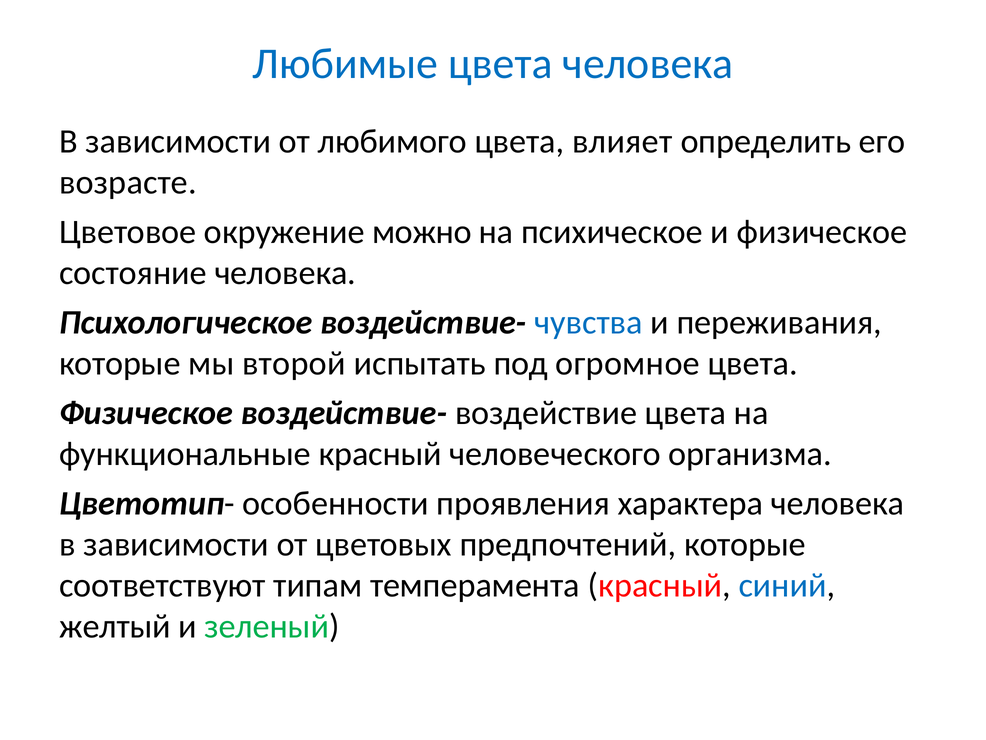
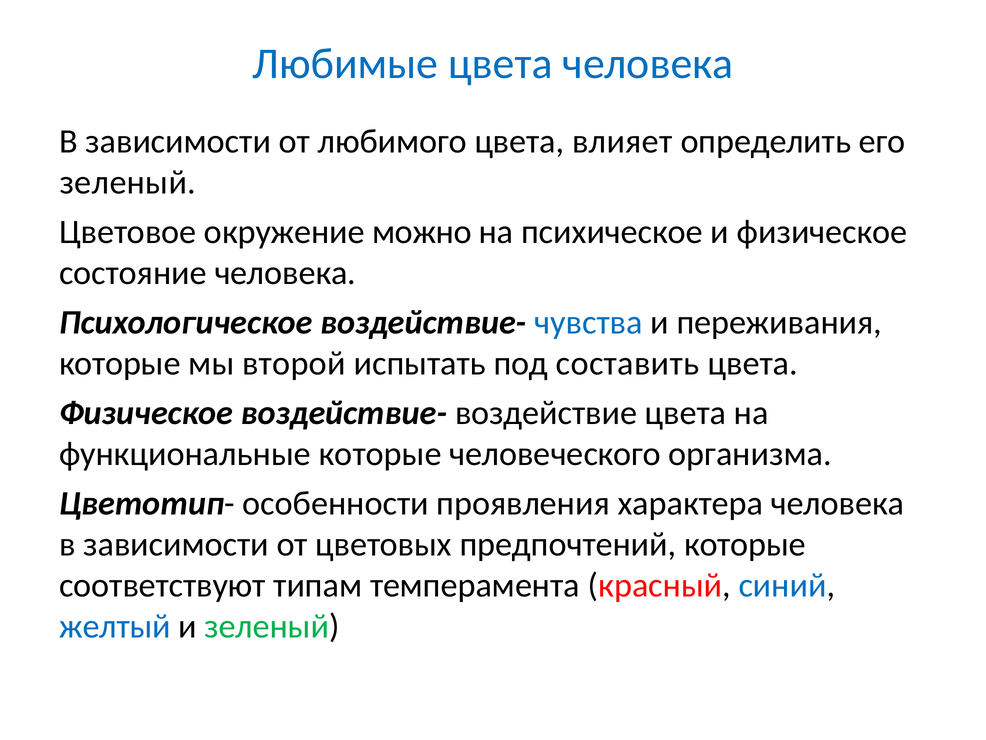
возрасте at (128, 182): возрасте -> зеленый
огромное: огромное -> составить
функциональные красный: красный -> которые
желтый colour: black -> blue
